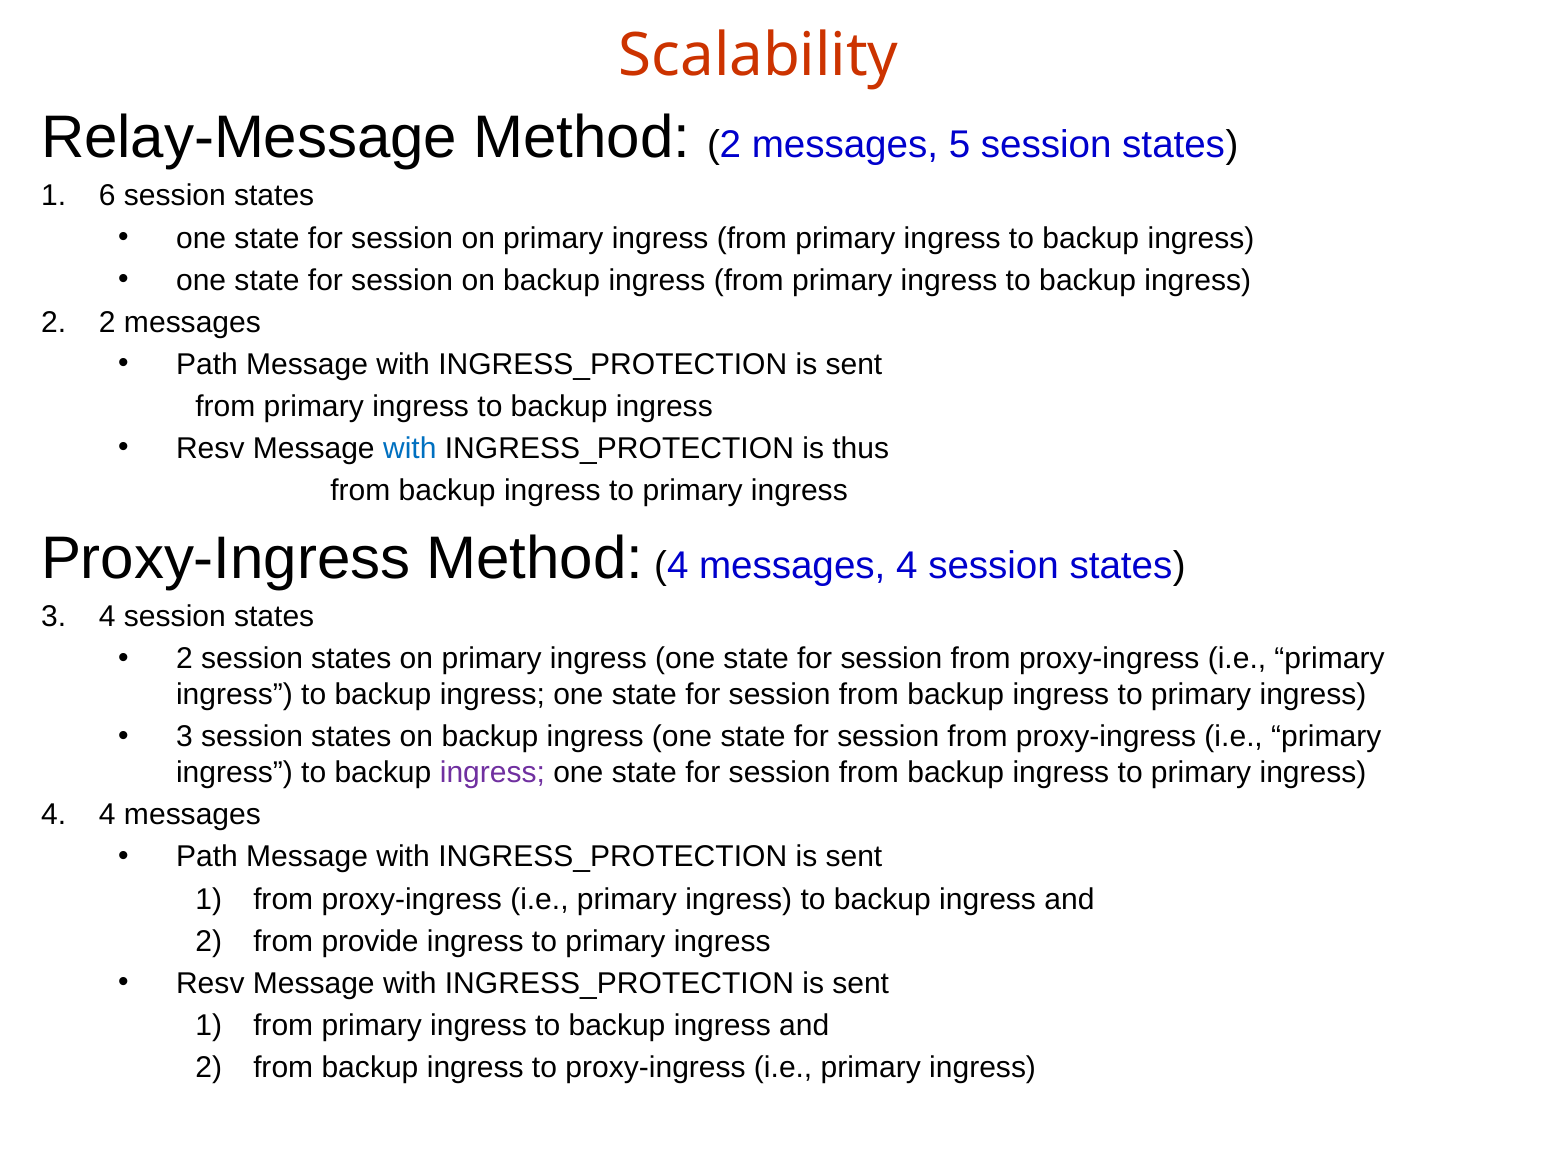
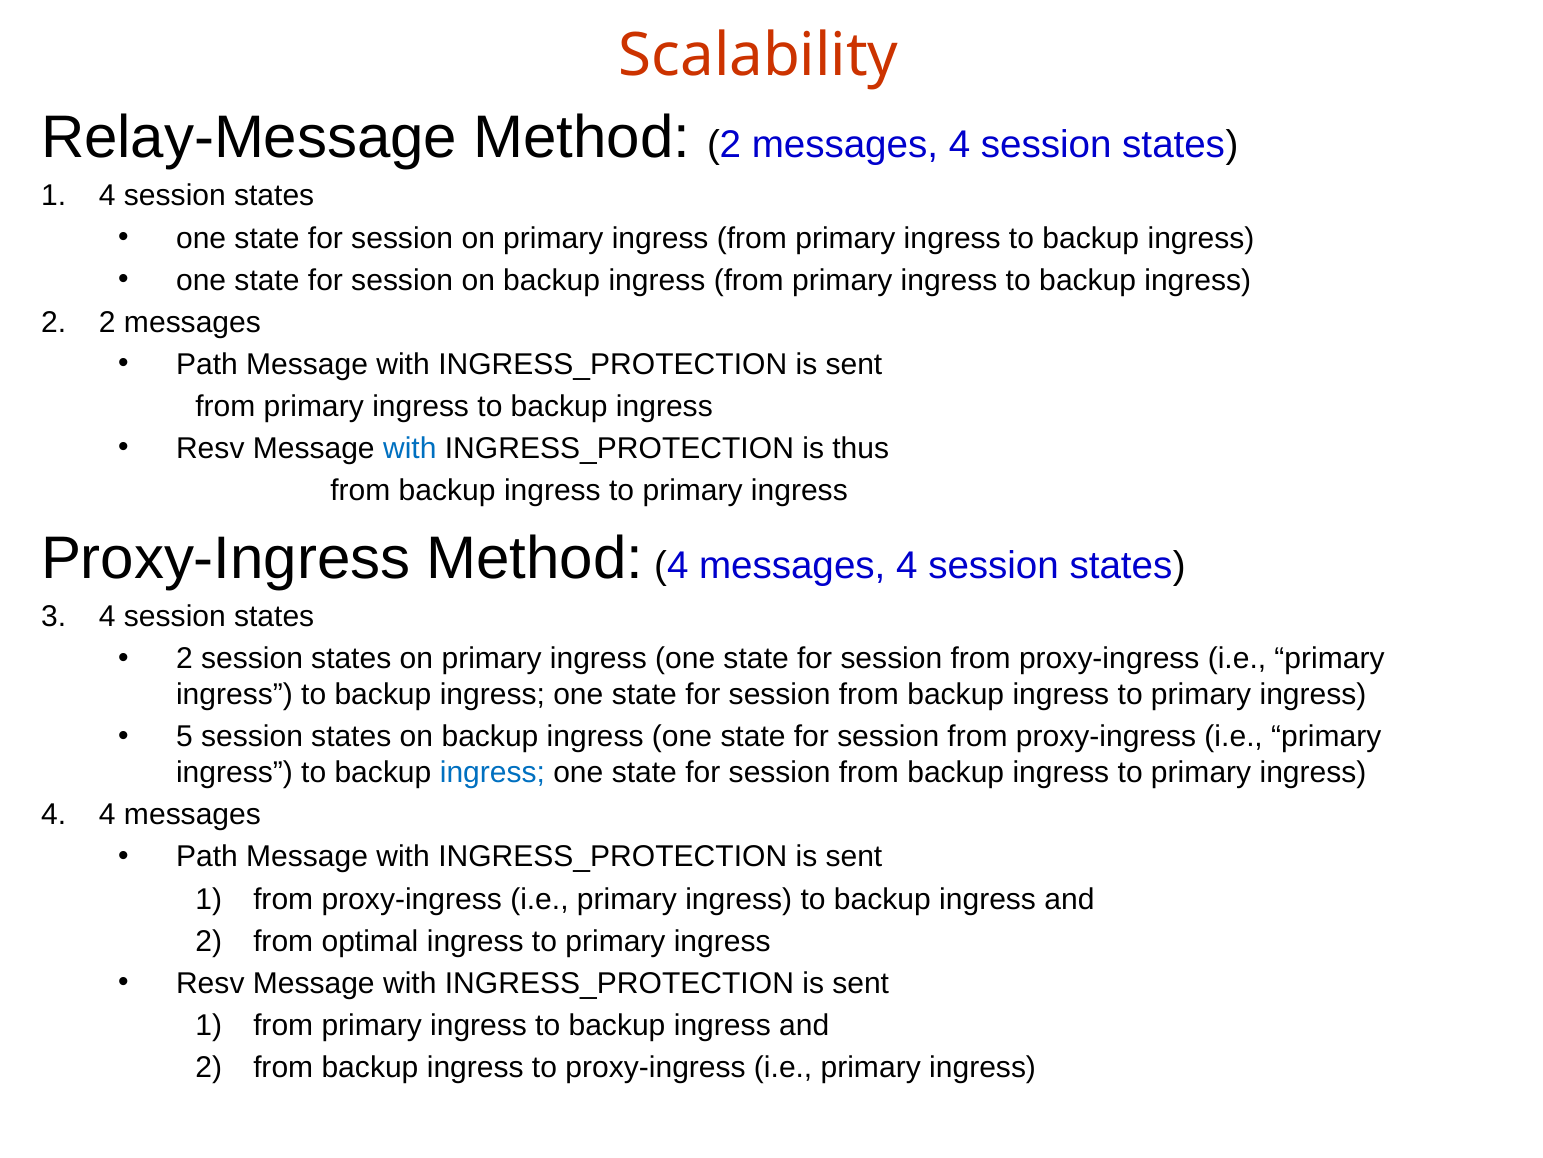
2 messages 5: 5 -> 4
6 at (107, 196): 6 -> 4
3 at (184, 736): 3 -> 5
ingress at (492, 772) colour: purple -> blue
provide: provide -> optimal
